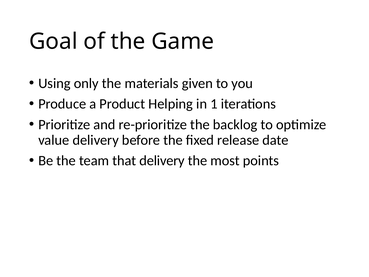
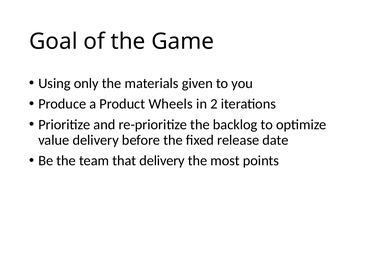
Helping: Helping -> Wheels
1: 1 -> 2
